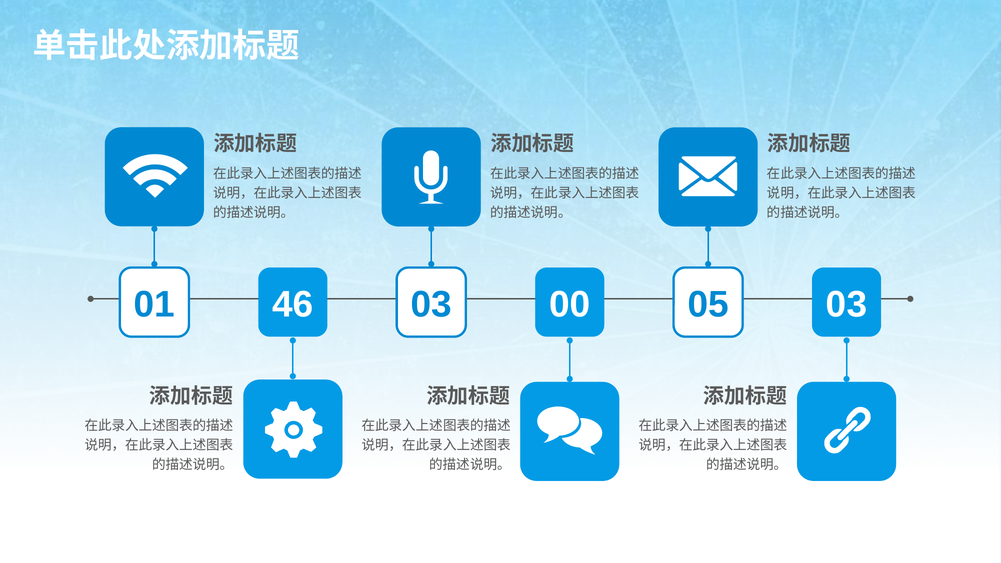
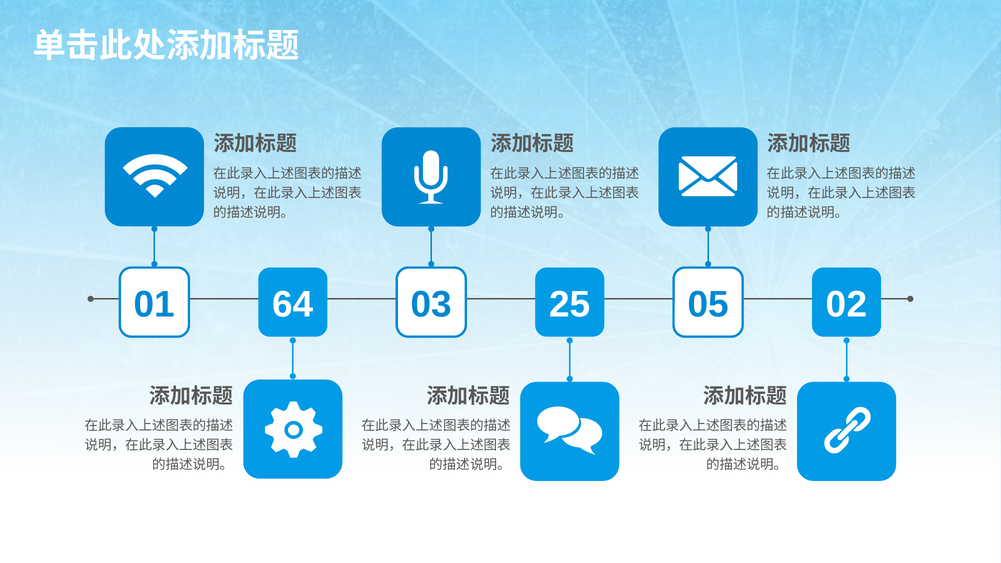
46: 46 -> 64
00: 00 -> 25
05 03: 03 -> 02
